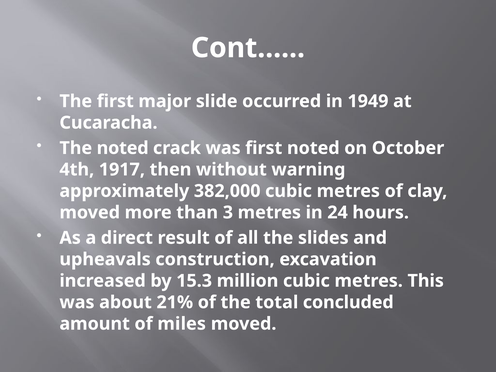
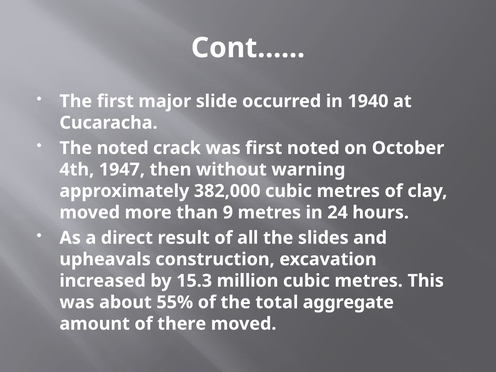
1949: 1949 -> 1940
1917: 1917 -> 1947
3: 3 -> 9
21%: 21% -> 55%
concluded: concluded -> aggregate
miles: miles -> there
